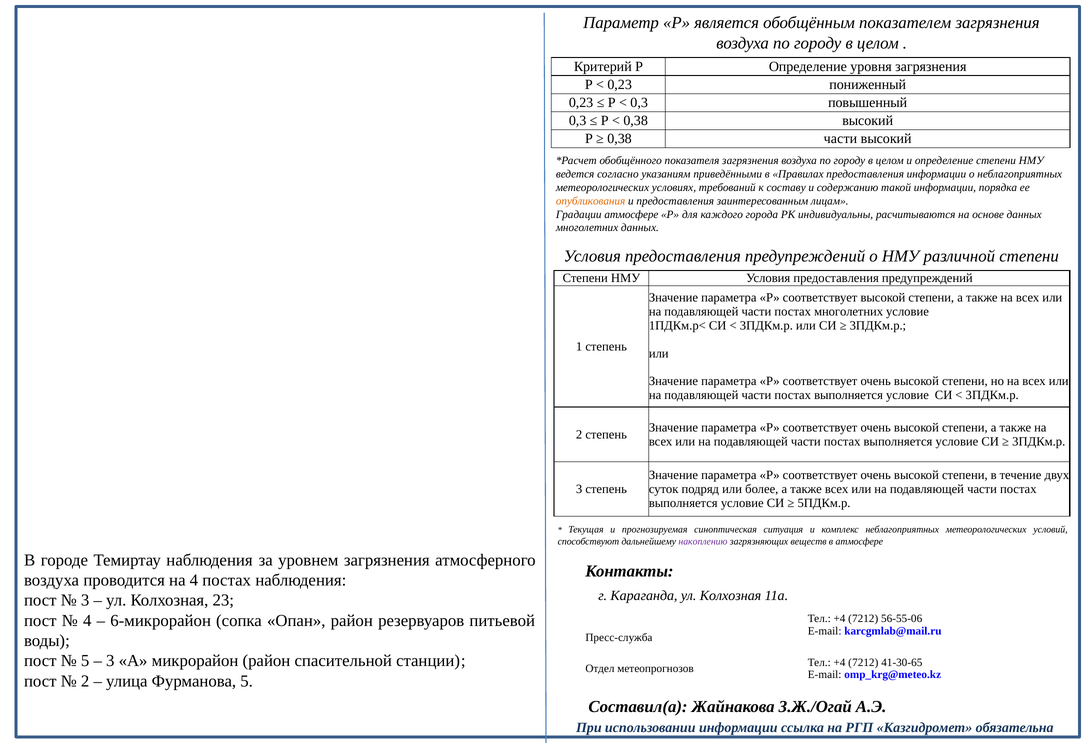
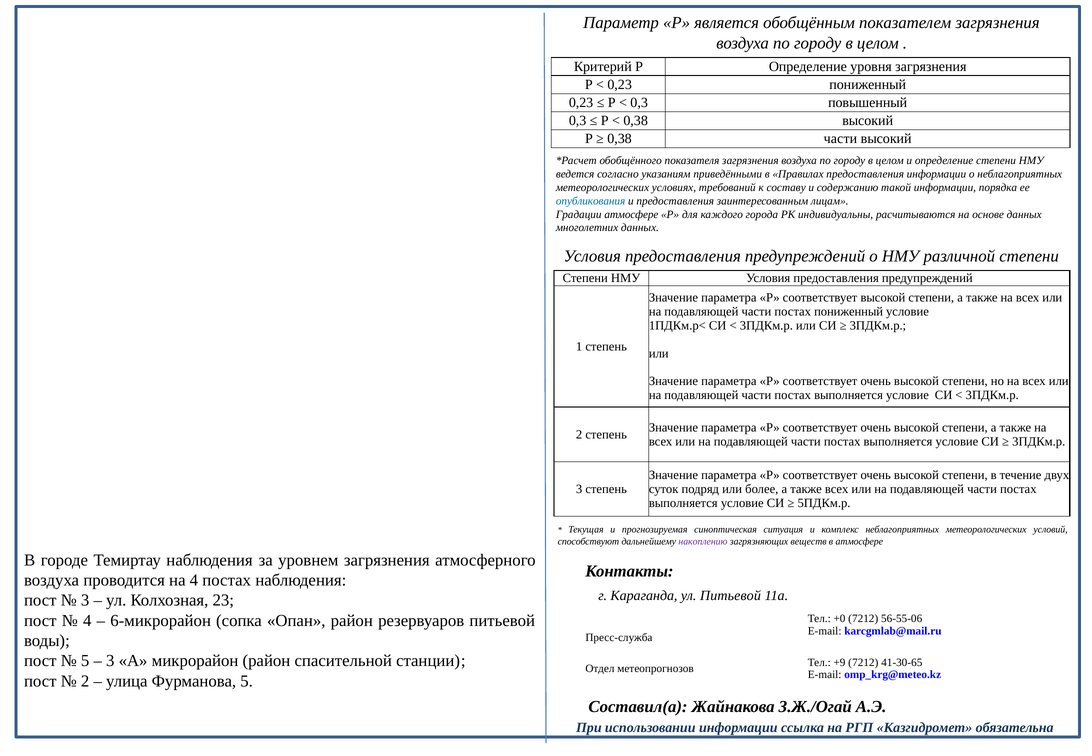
опубликования colour: orange -> blue
постах многолетних: многолетних -> пониженный
Караганда ул Колхозная: Колхозная -> Питьевой
+4 at (839, 619): +4 -> +0
+4 at (839, 662): +4 -> +9
